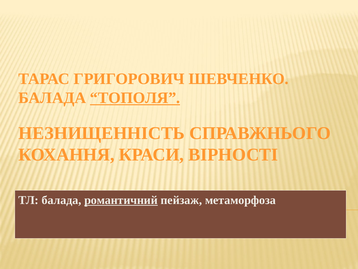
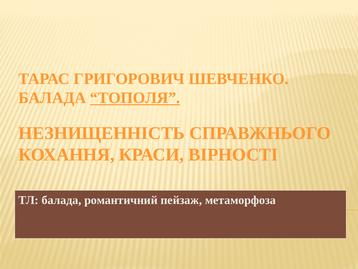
романтичний underline: present -> none
